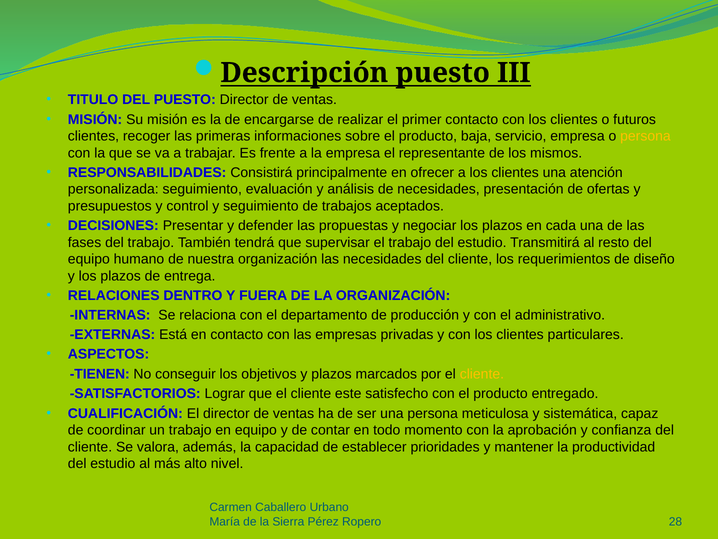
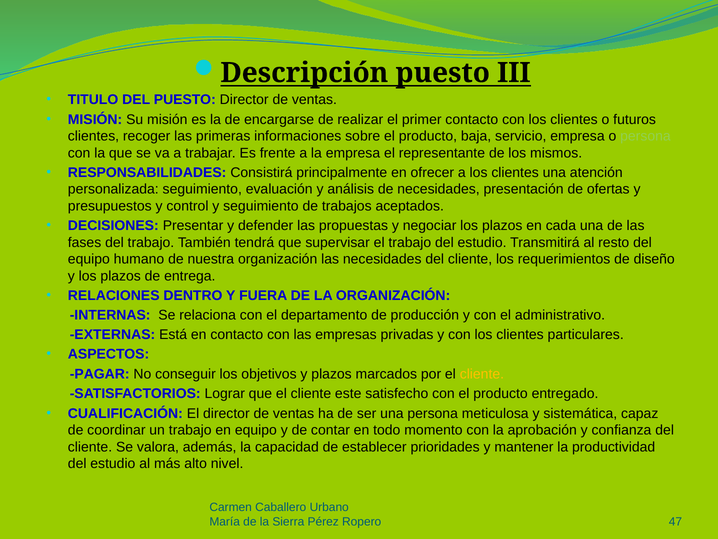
persona at (645, 136) colour: yellow -> light green
TIENEN: TIENEN -> PAGAR
28: 28 -> 47
